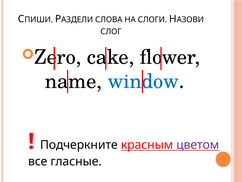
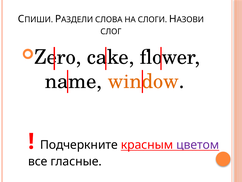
window colour: blue -> orange
